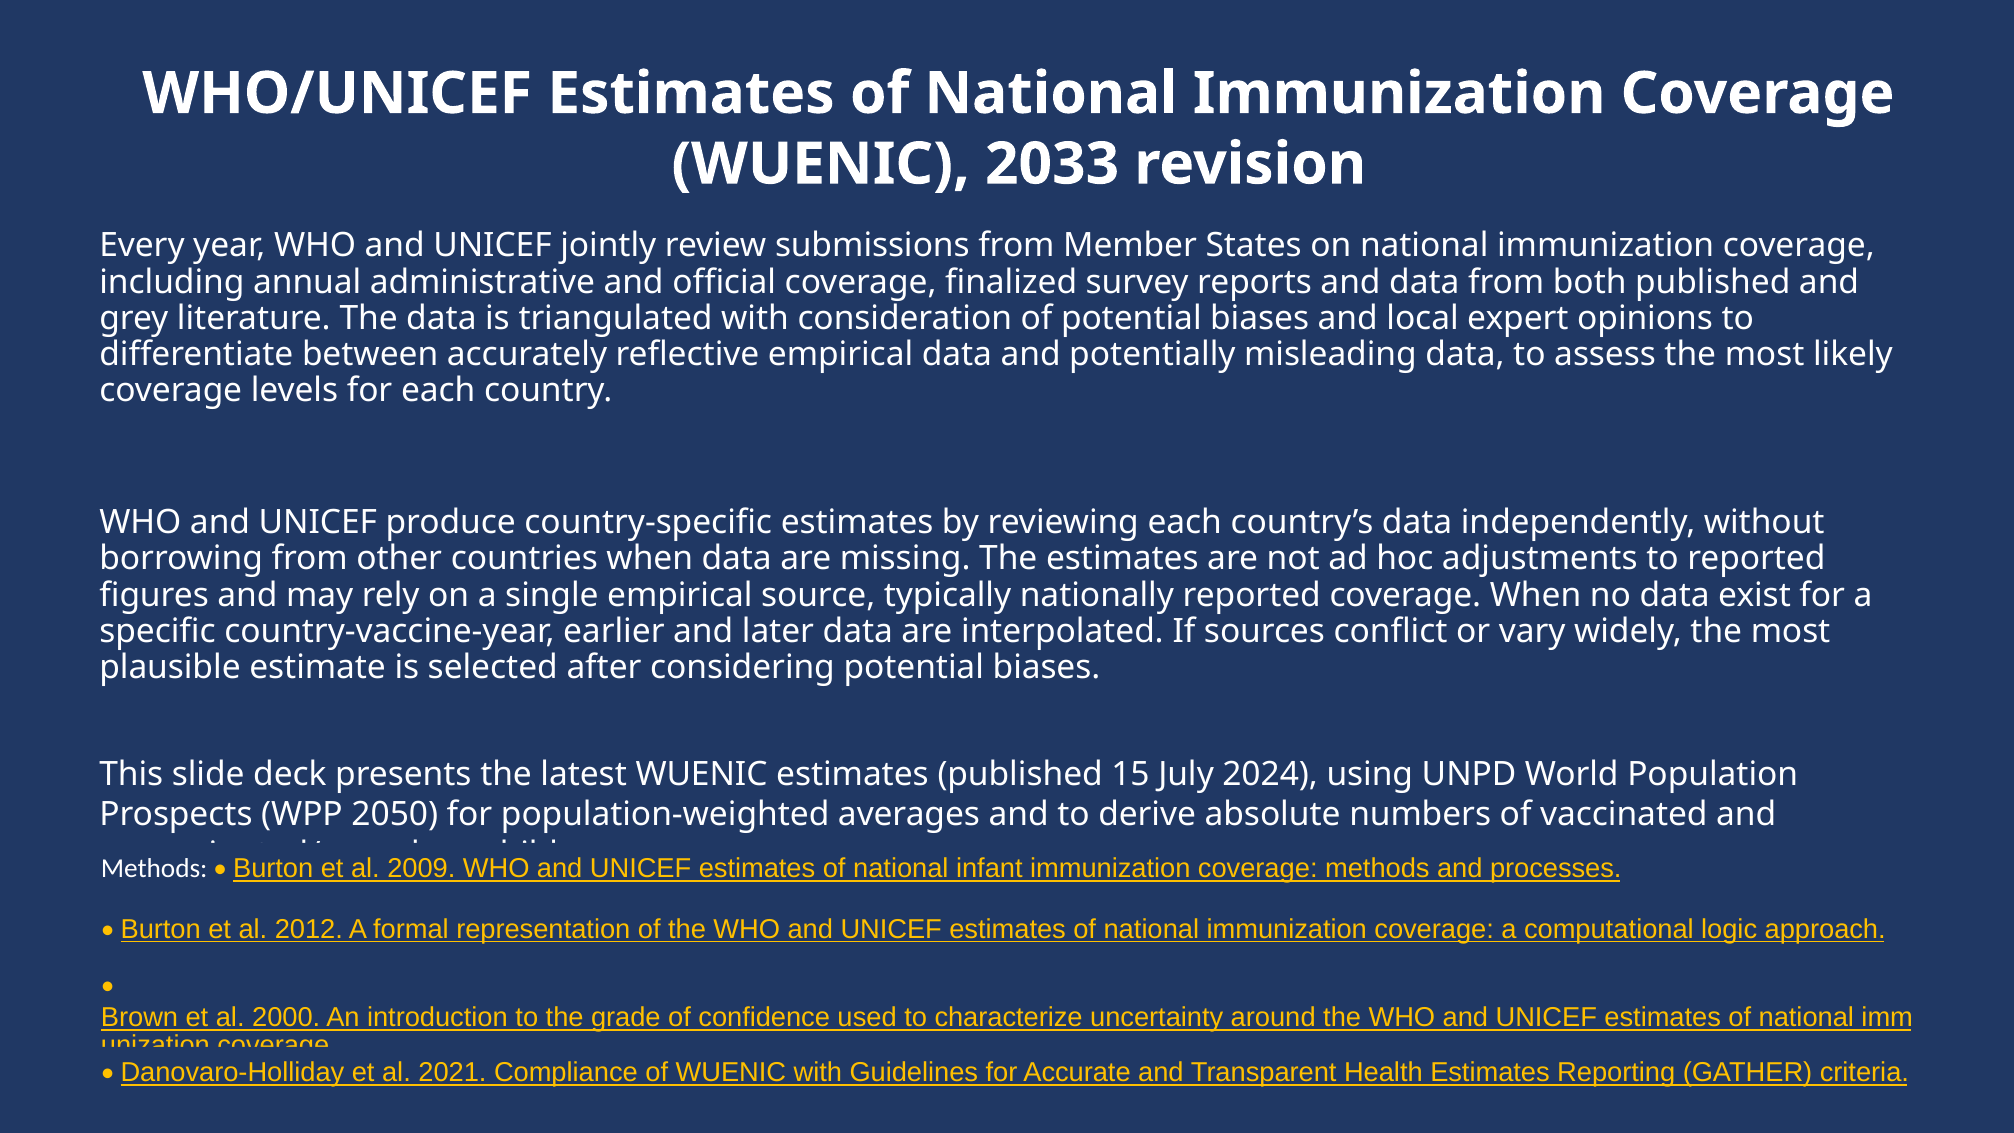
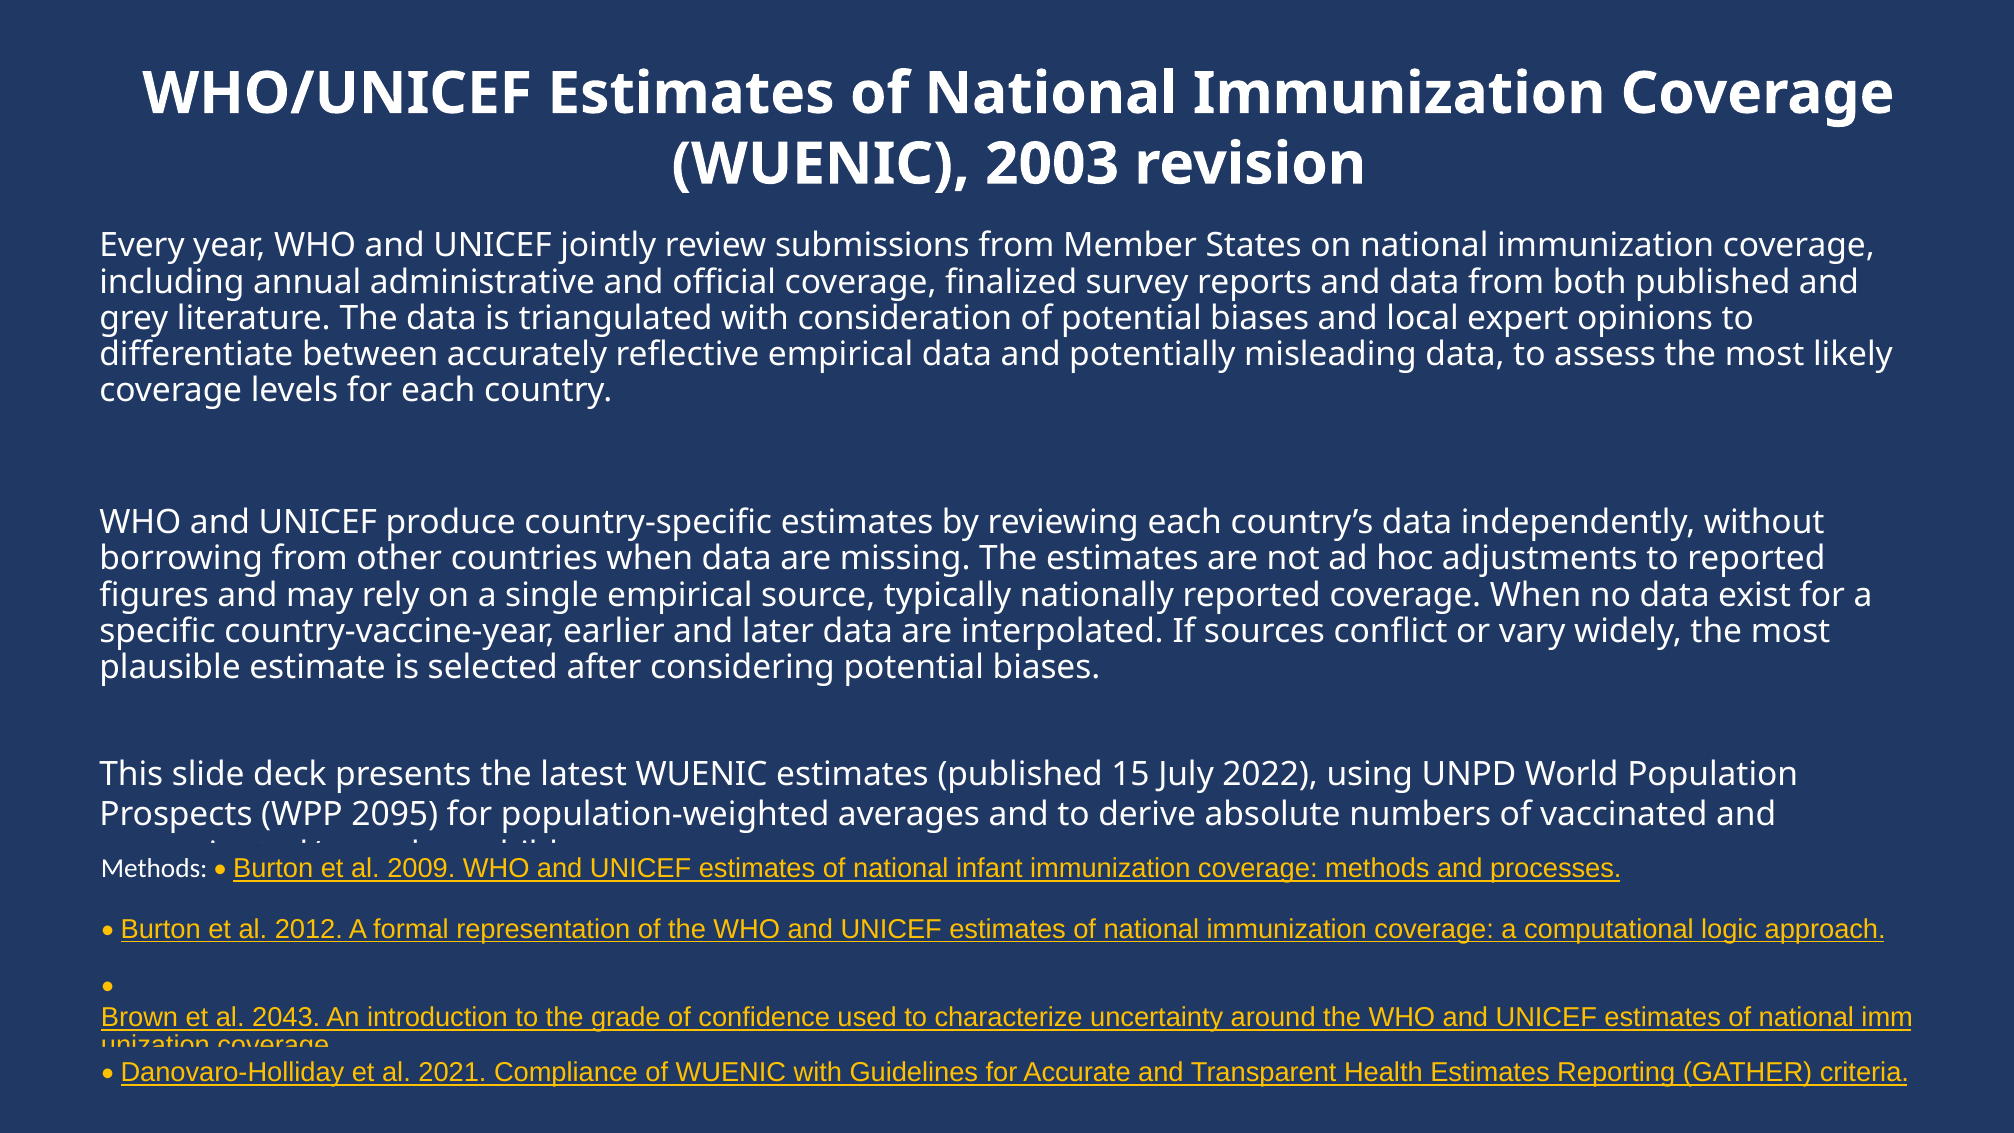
2033: 2033 -> 2003
2024: 2024 -> 2022
2050: 2050 -> 2095
2000: 2000 -> 2043
